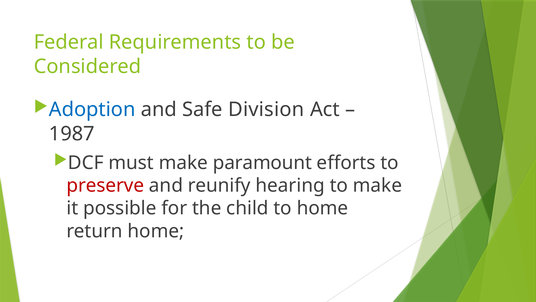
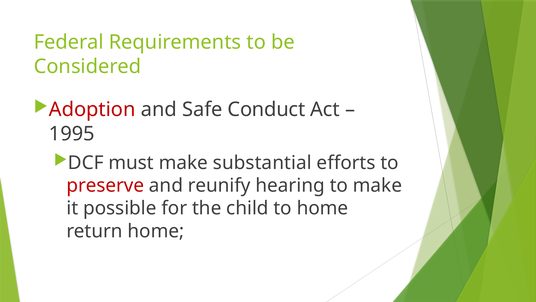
Adoption colour: blue -> red
Division: Division -> Conduct
1987: 1987 -> 1995
paramount: paramount -> substantial
